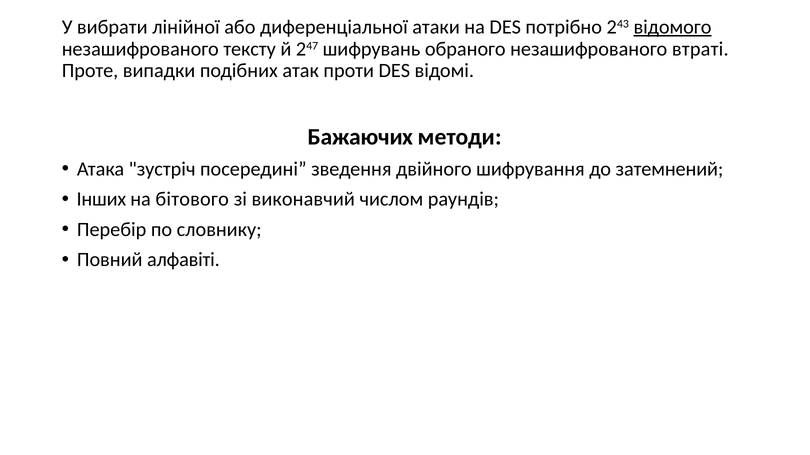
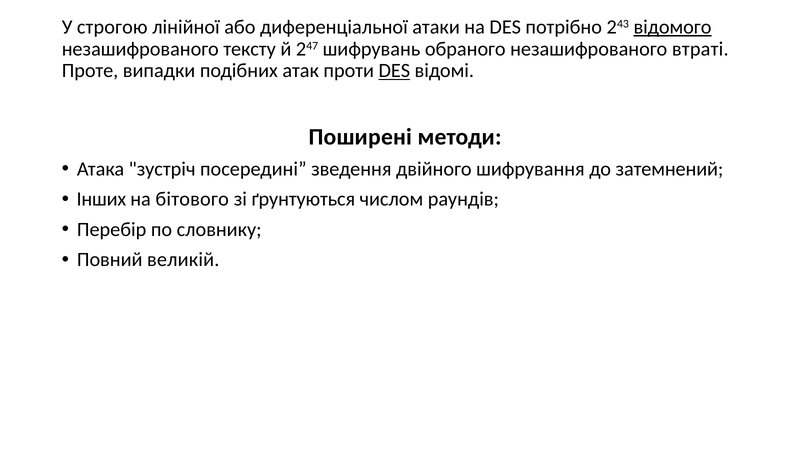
вибрати: вибрати -> строгою
DES at (394, 71) underline: none -> present
Бажаючих: Бажаючих -> Поширені
виконавчий: виконавчий -> ґрунтуються
алфавіті: алфавіті -> великій
